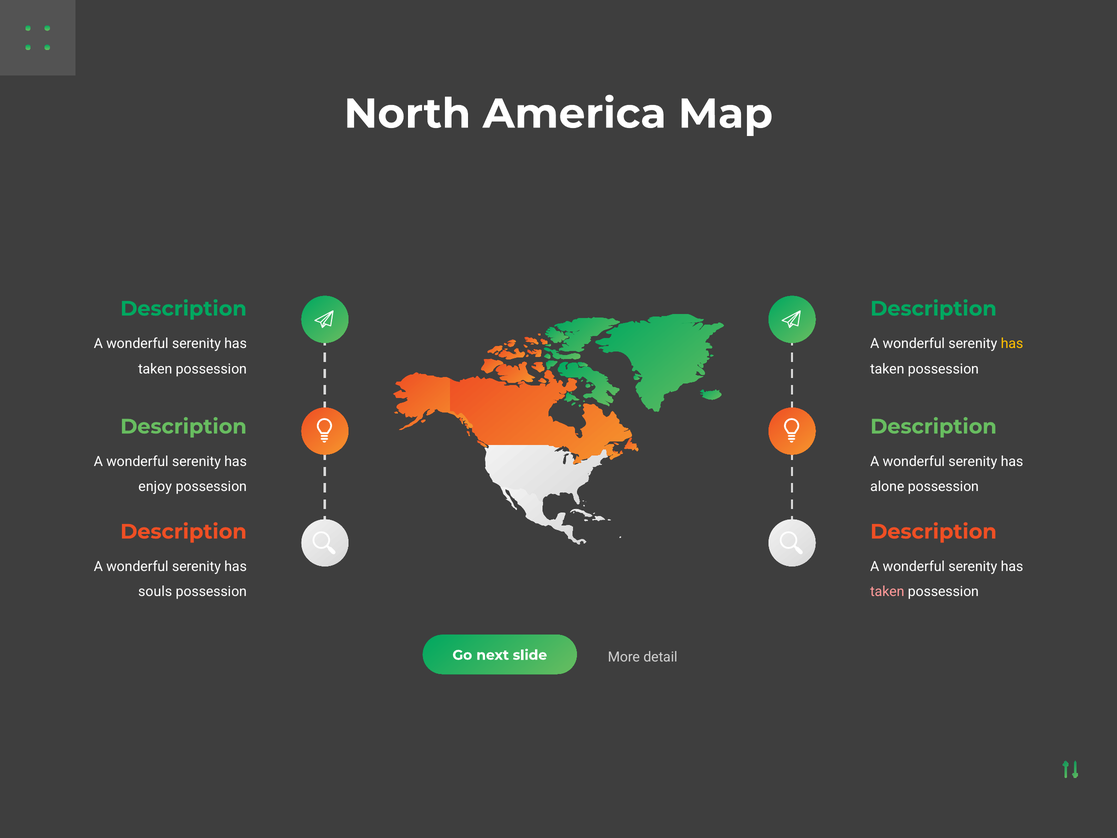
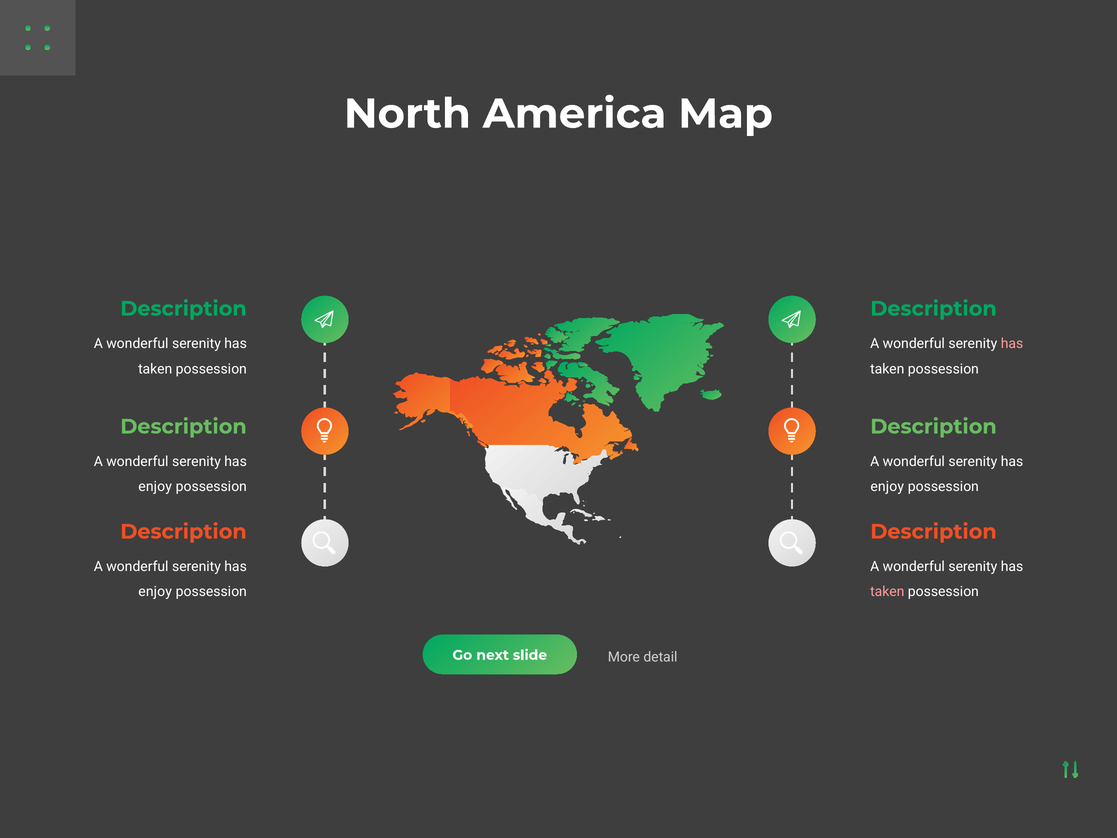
has at (1012, 344) colour: yellow -> pink
alone at (887, 487): alone -> enjoy
souls at (155, 592): souls -> enjoy
